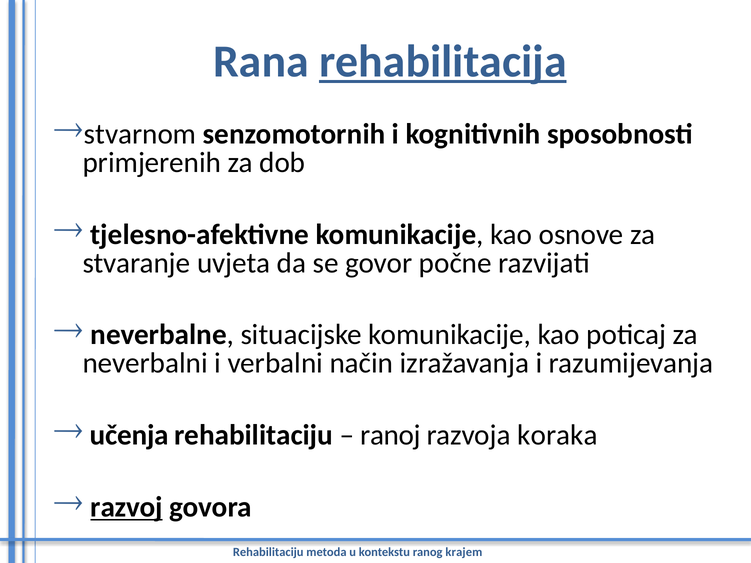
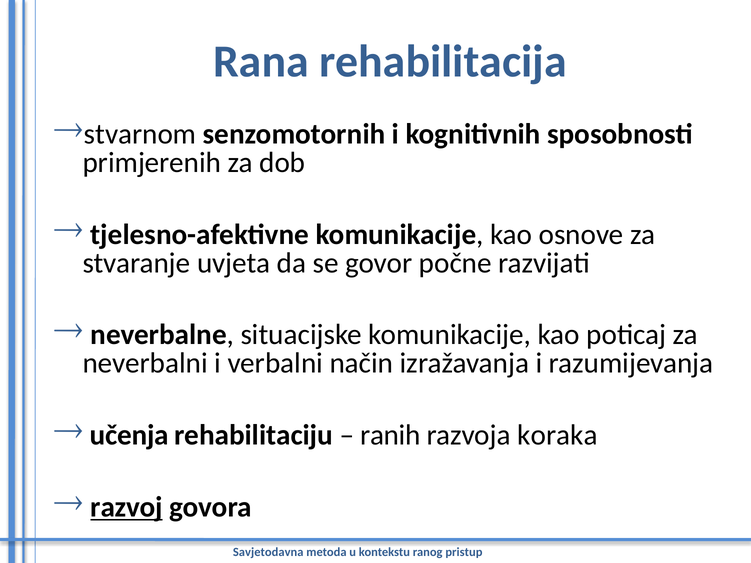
rehabilitacija underline: present -> none
ranoj: ranoj -> ranih
Rehabilitaciju at (268, 552): Rehabilitaciju -> Savjetodavna
krajem: krajem -> pristup
